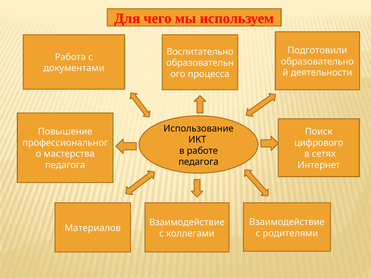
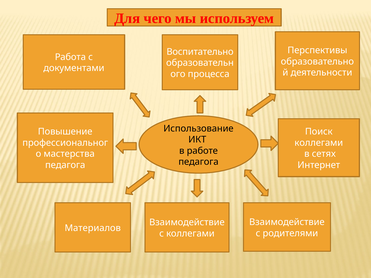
Подготовили: Подготовили -> Перспективы
цифрового at (319, 143): цифрового -> коллегами
